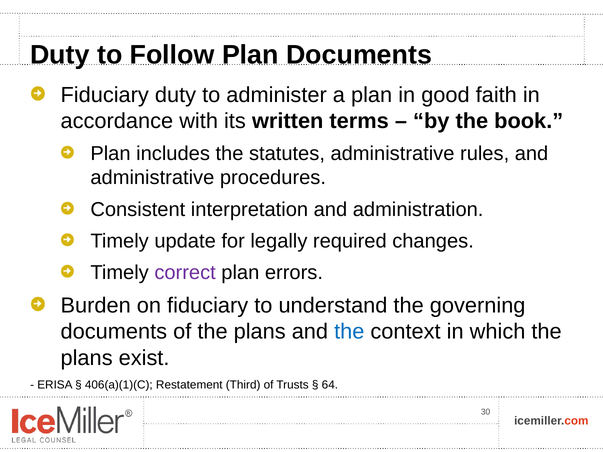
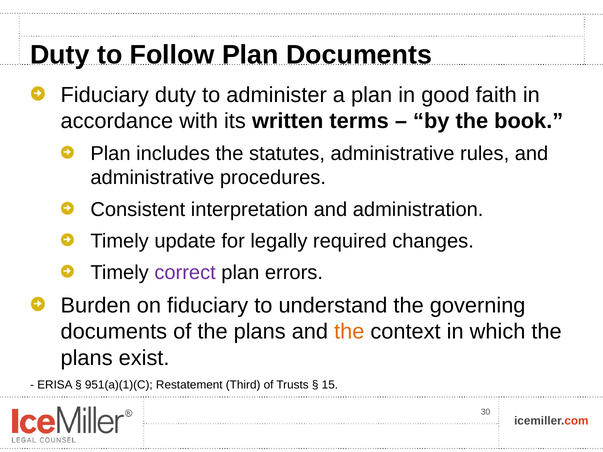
the at (349, 332) colour: blue -> orange
406(a)(1)(C: 406(a)(1)(C -> 951(a)(1)(C
64: 64 -> 15
